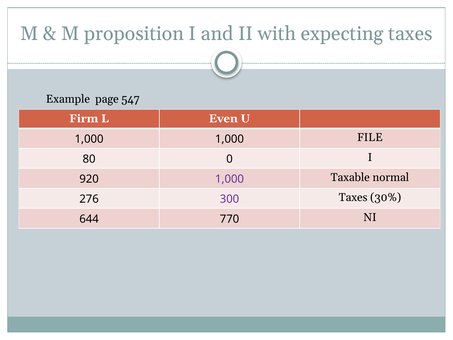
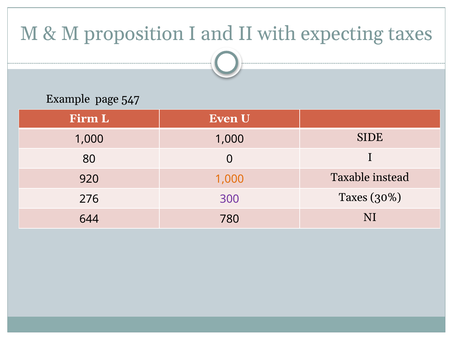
FILE: FILE -> SIDE
1,000 at (230, 179) colour: purple -> orange
normal: normal -> instead
770: 770 -> 780
